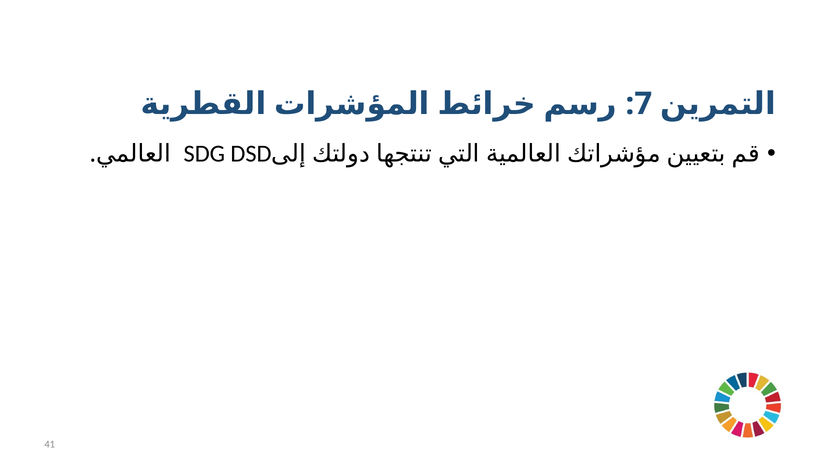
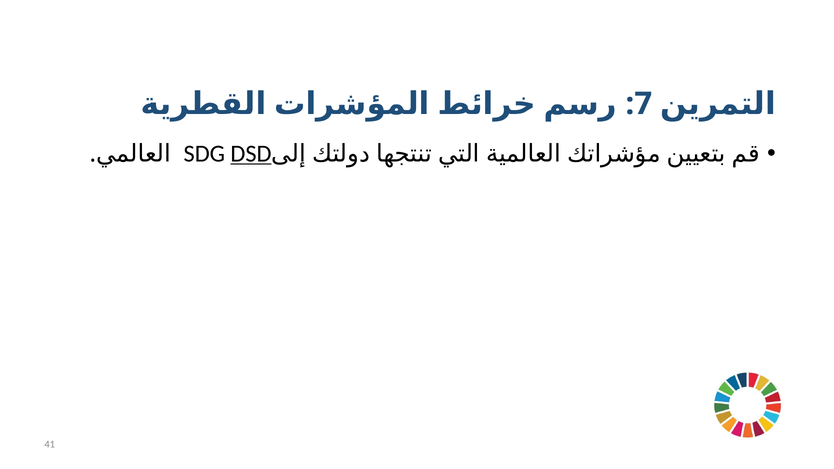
DSD underline: none -> present
